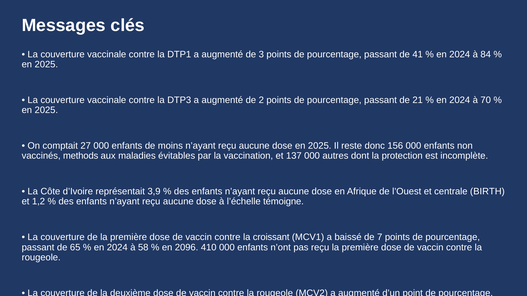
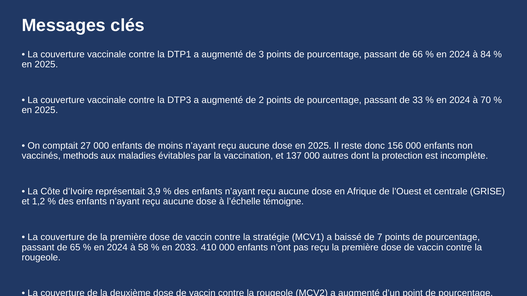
41: 41 -> 66
21: 21 -> 33
BIRTH: BIRTH -> GRISE
croissant: croissant -> stratégie
2096: 2096 -> 2033
